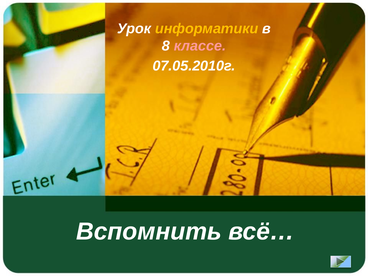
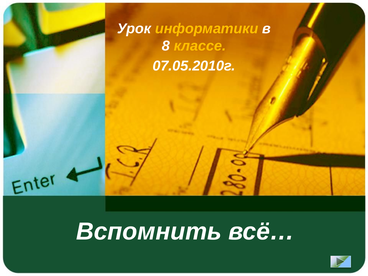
классе colour: pink -> yellow
